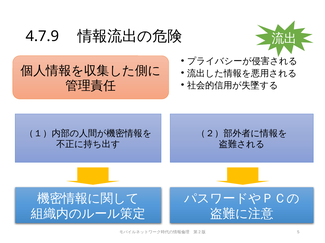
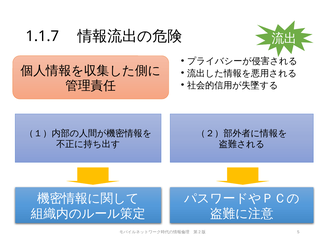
4.7.9: 4.7.9 -> 1.1.7
